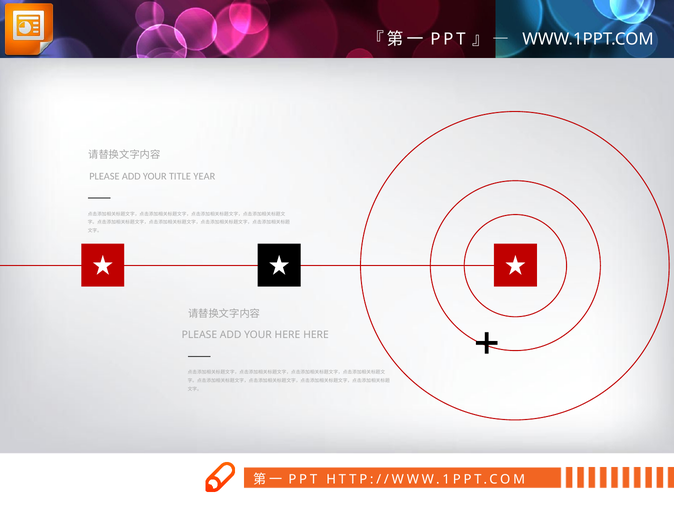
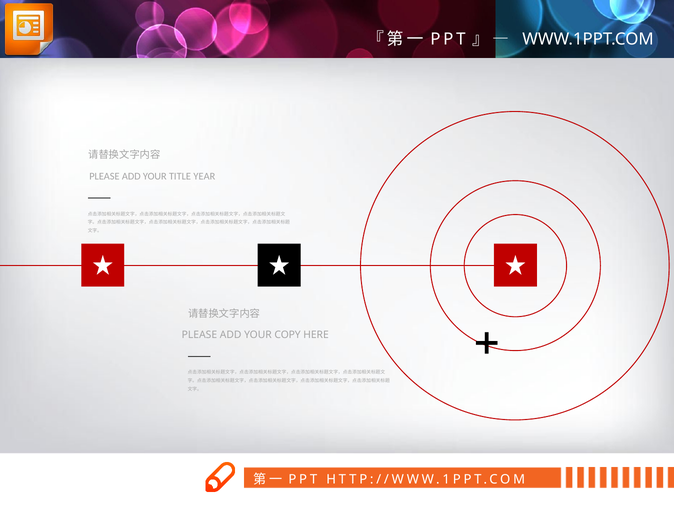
YOUR HERE: HERE -> COPY
